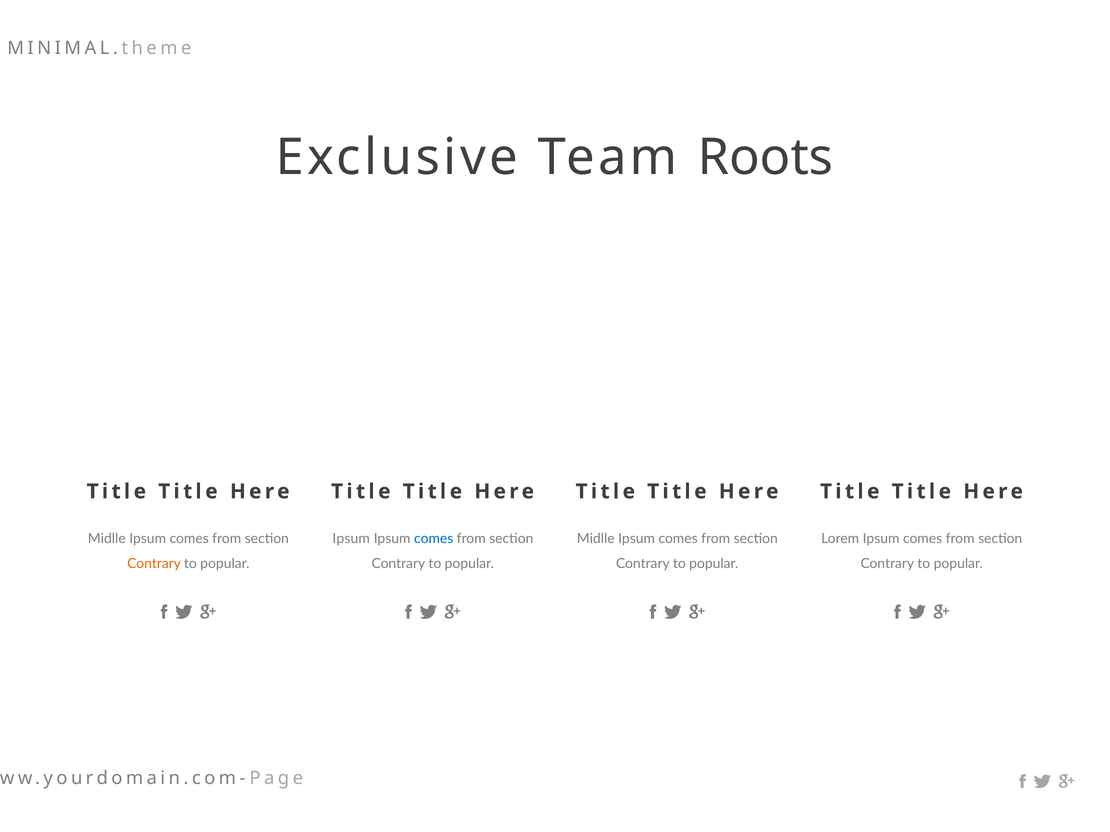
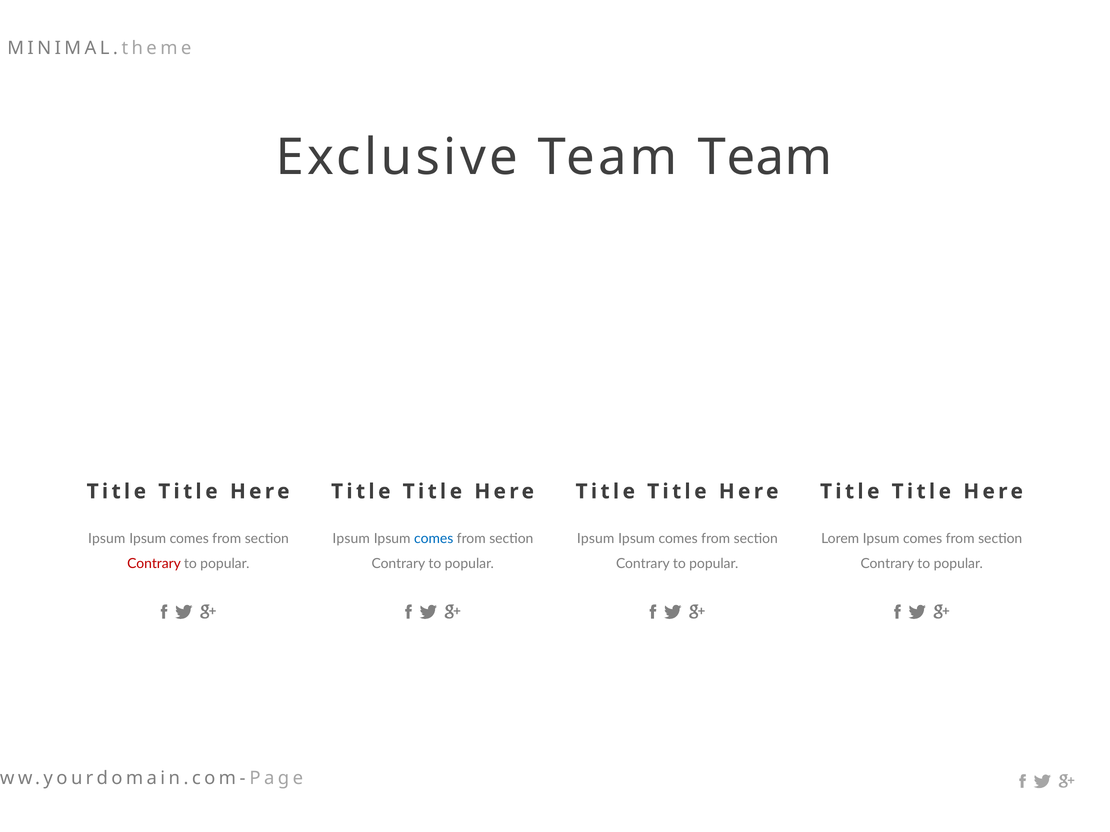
Team Roots: Roots -> Team
Midlle at (107, 539): Midlle -> Ipsum
Midlle at (596, 539): Midlle -> Ipsum
Contrary at (154, 564) colour: orange -> red
